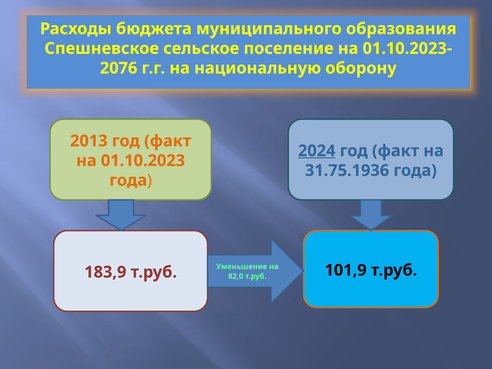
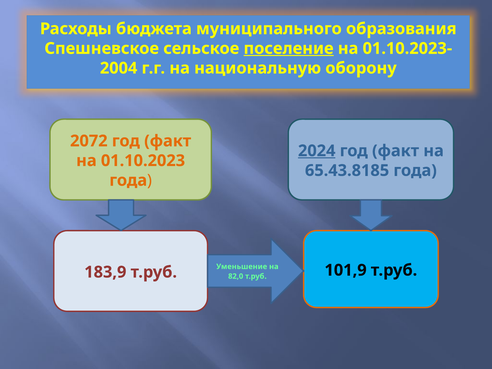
поселение underline: none -> present
2076: 2076 -> 2004
2013: 2013 -> 2072
31.75.1936: 31.75.1936 -> 65.43.8185
